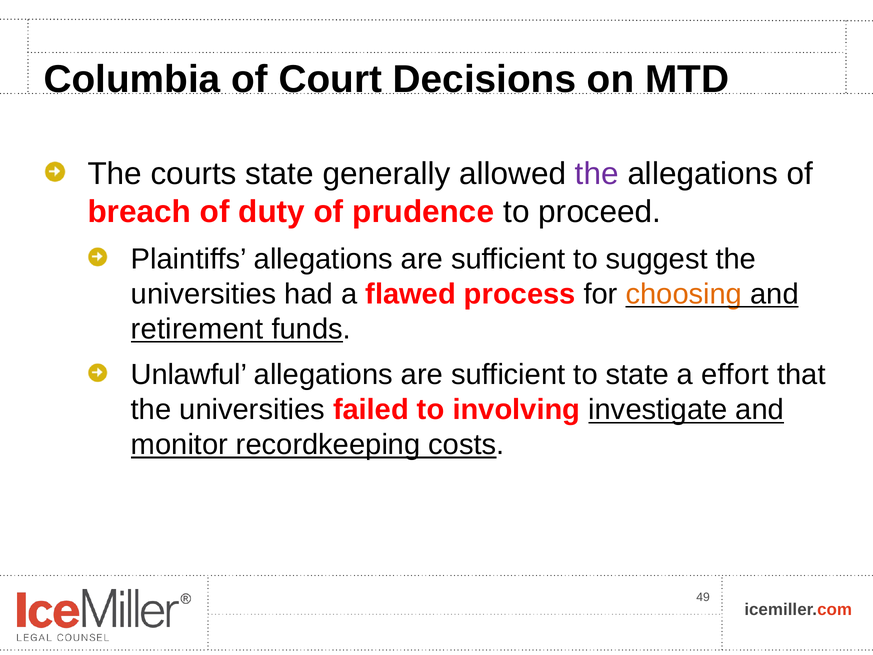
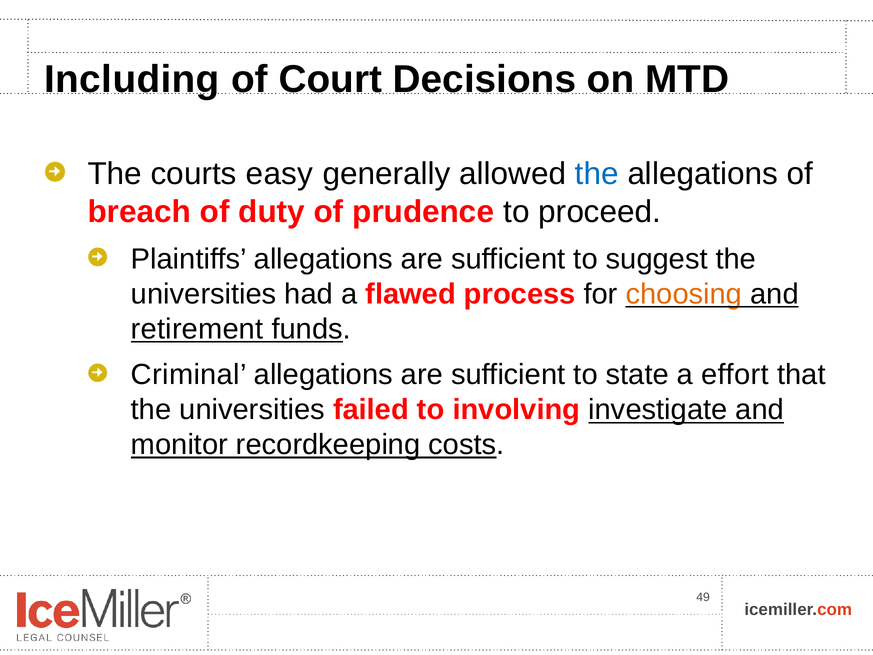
Columbia: Columbia -> Including
courts state: state -> easy
the at (597, 174) colour: purple -> blue
Unlawful: Unlawful -> Criminal
